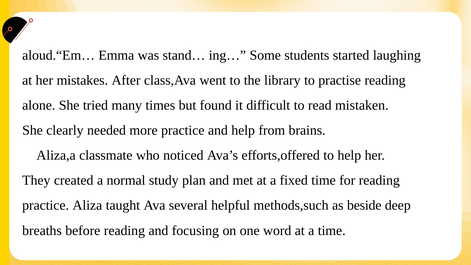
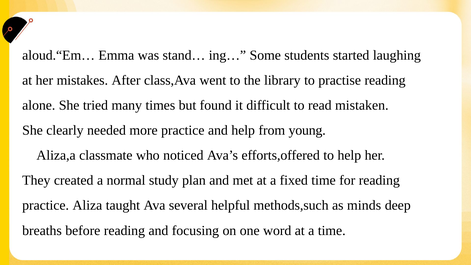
brains: brains -> young
beside: beside -> minds
